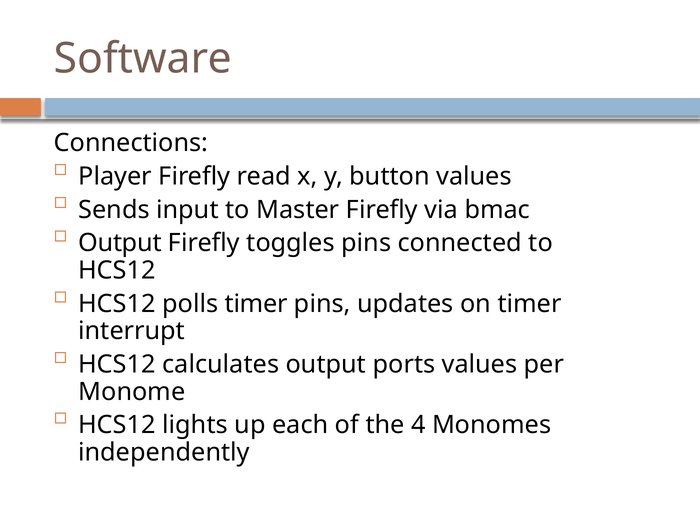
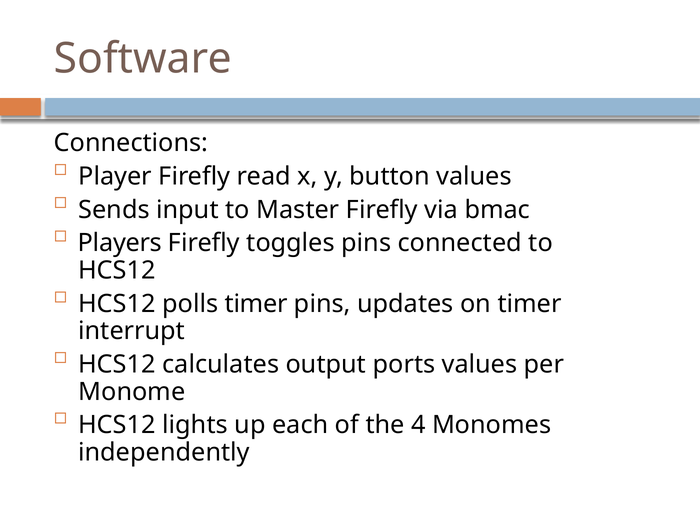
Output at (120, 243): Output -> Players
